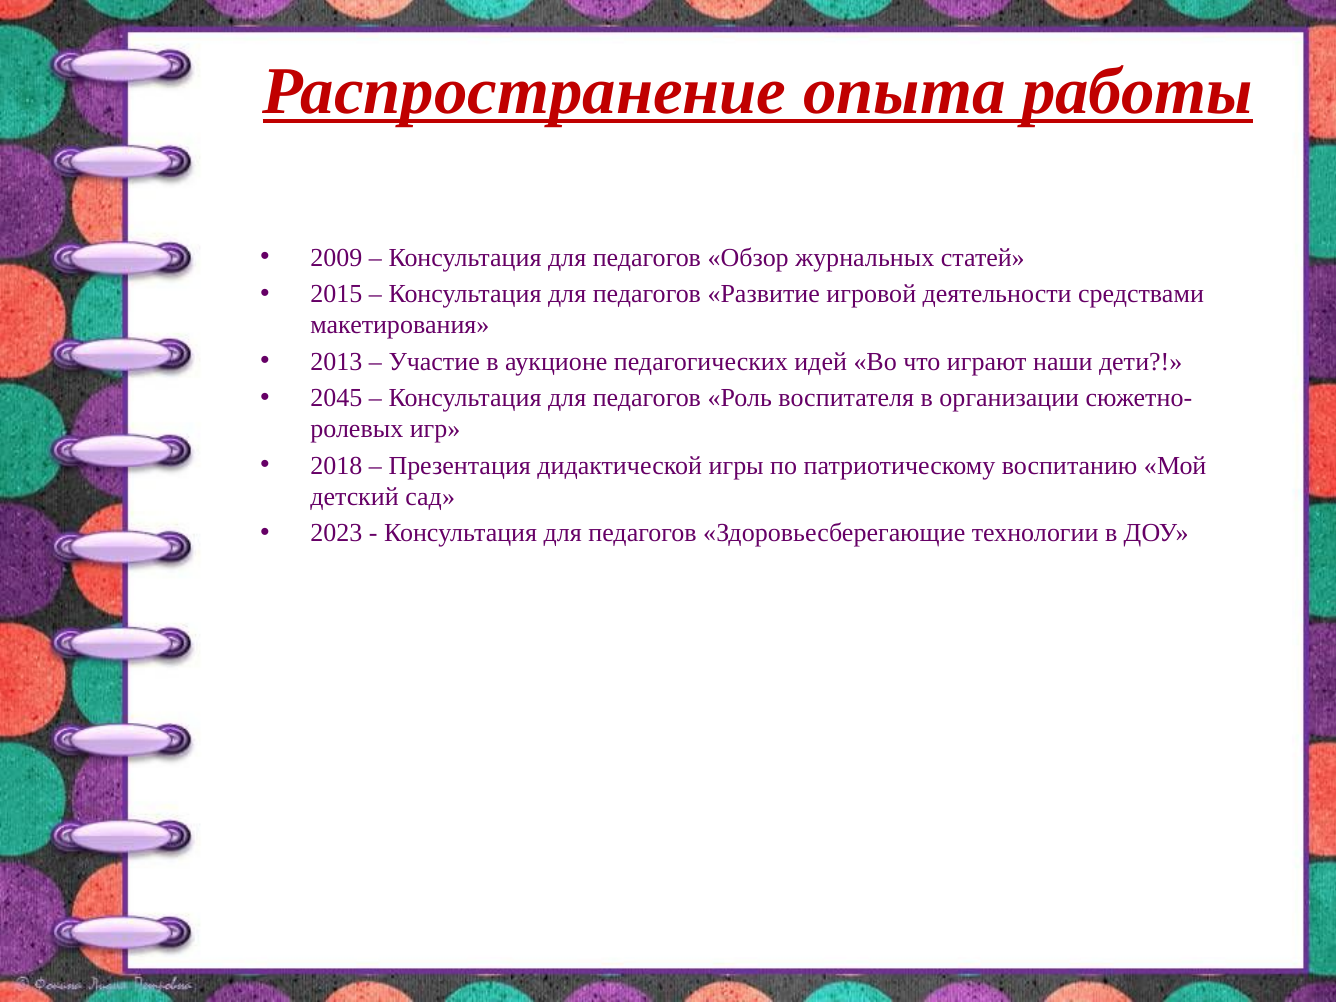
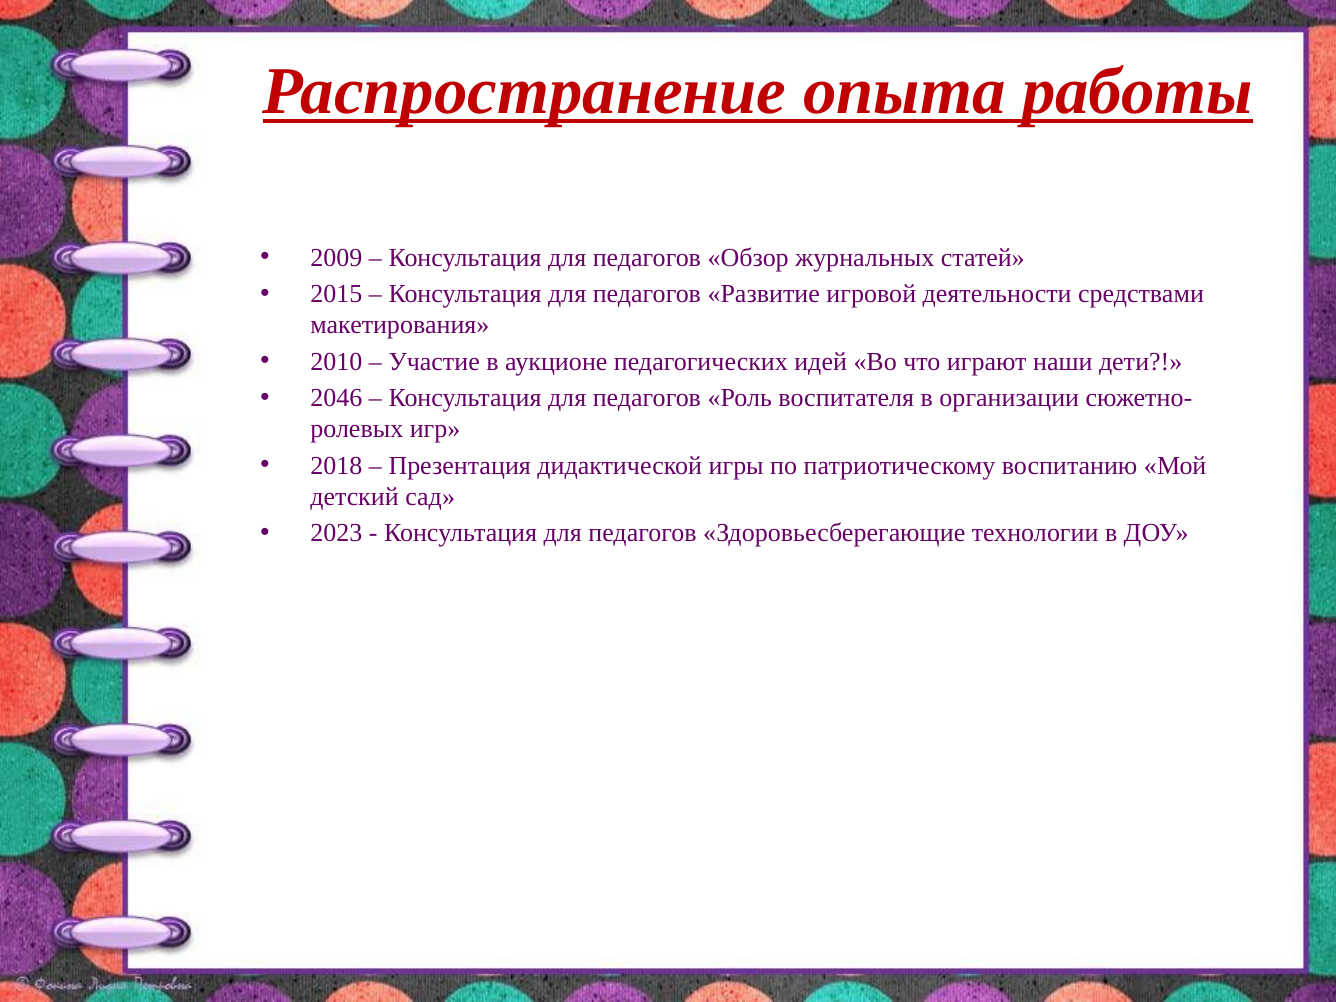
2013: 2013 -> 2010
2045: 2045 -> 2046
